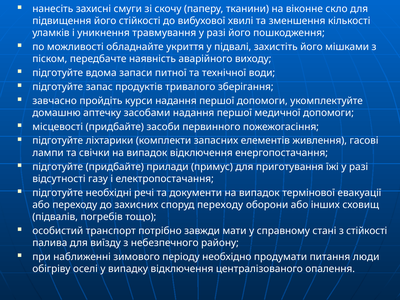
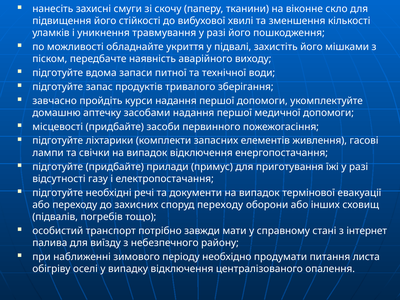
з стійкості: стійкості -> інтернет
люди: люди -> листа
